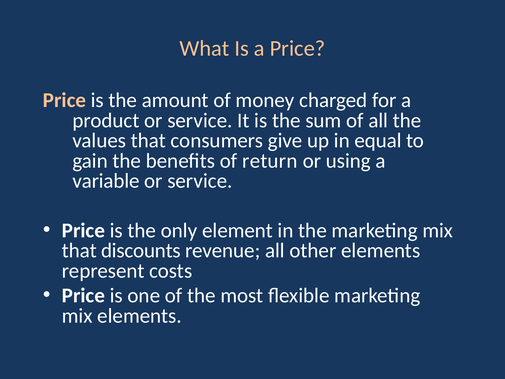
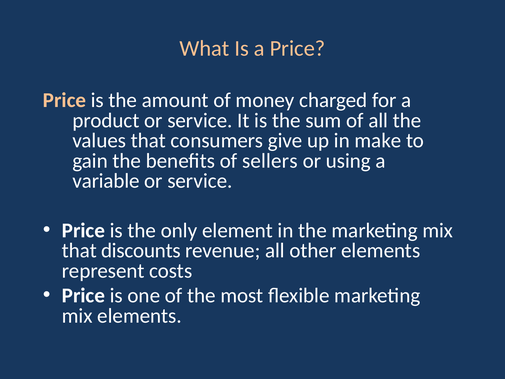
equal: equal -> make
return: return -> sellers
